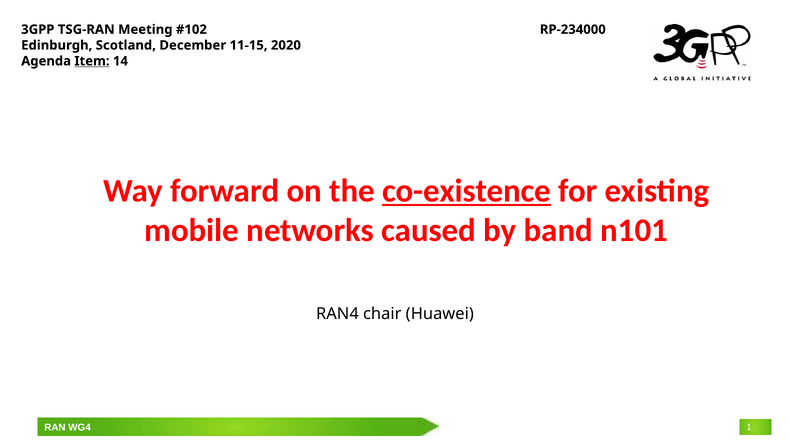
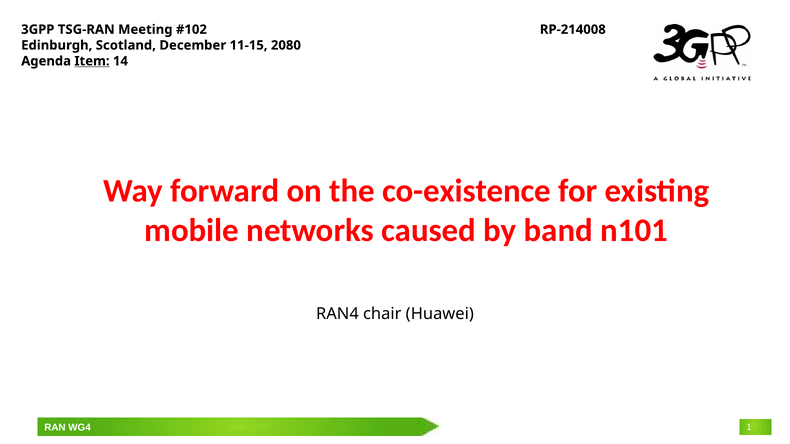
RP-234000: RP-234000 -> RP-214008
2020: 2020 -> 2080
co-existence underline: present -> none
